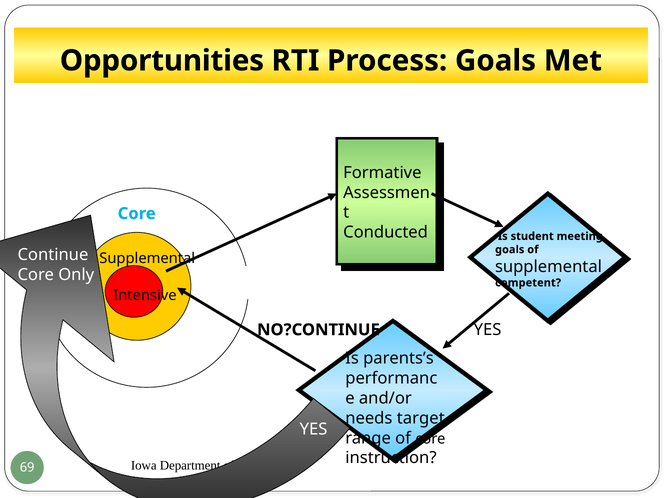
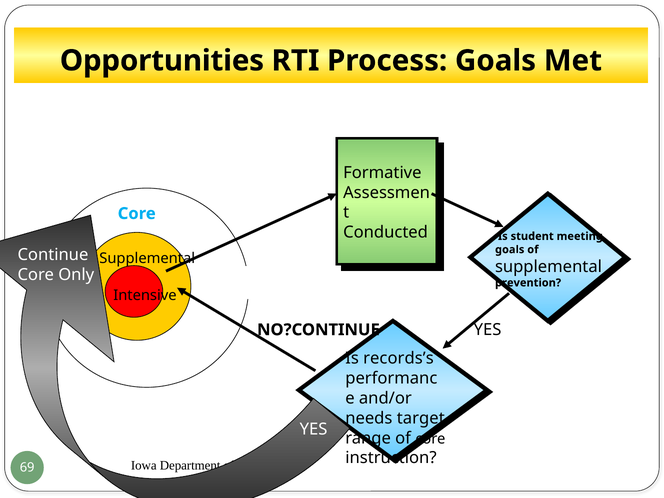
competent: competent -> prevention
parents’s: parents’s -> records’s
